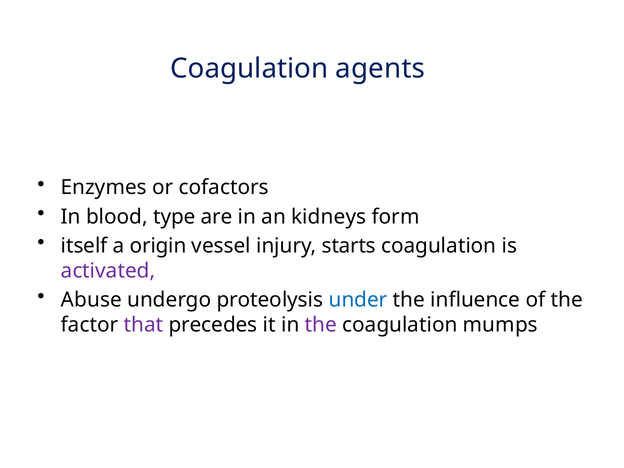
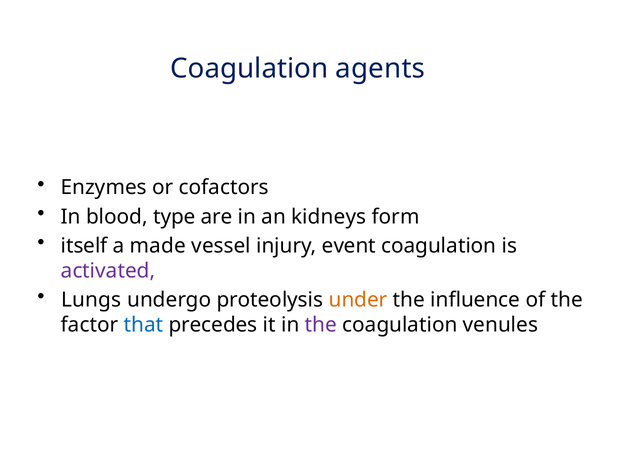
origin: origin -> made
starts: starts -> event
Abuse: Abuse -> Lungs
under colour: blue -> orange
that colour: purple -> blue
mumps: mumps -> venules
